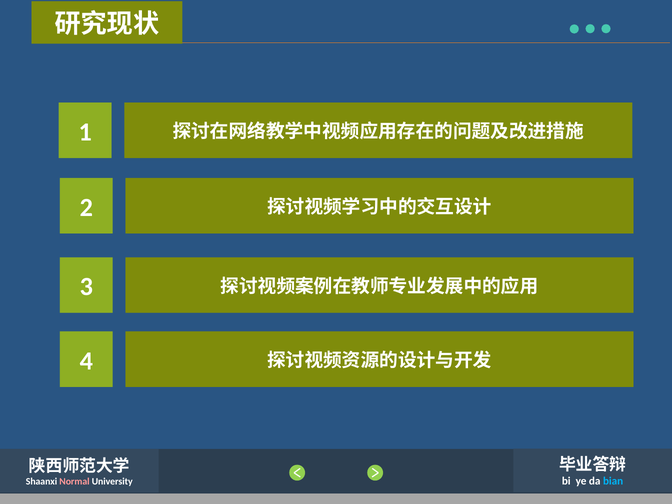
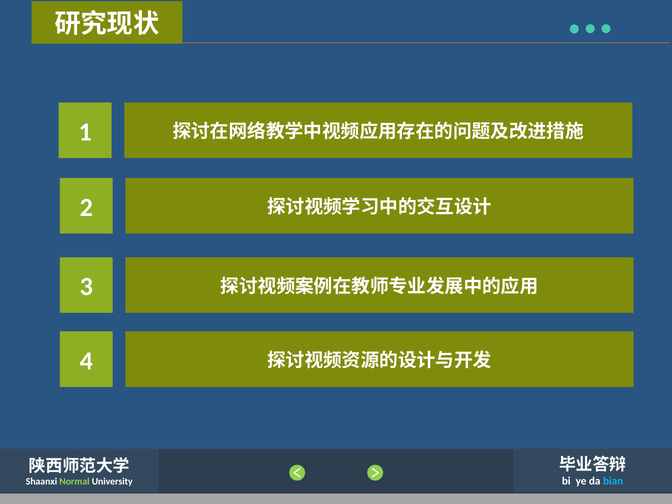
Normal colour: pink -> light green
